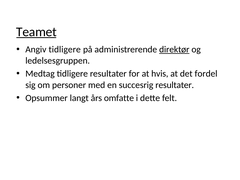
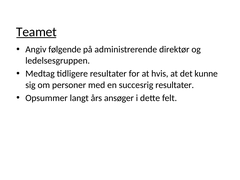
Angiv tidligere: tidligere -> følgende
direktør underline: present -> none
fordel: fordel -> kunne
omfatte: omfatte -> ansøger
